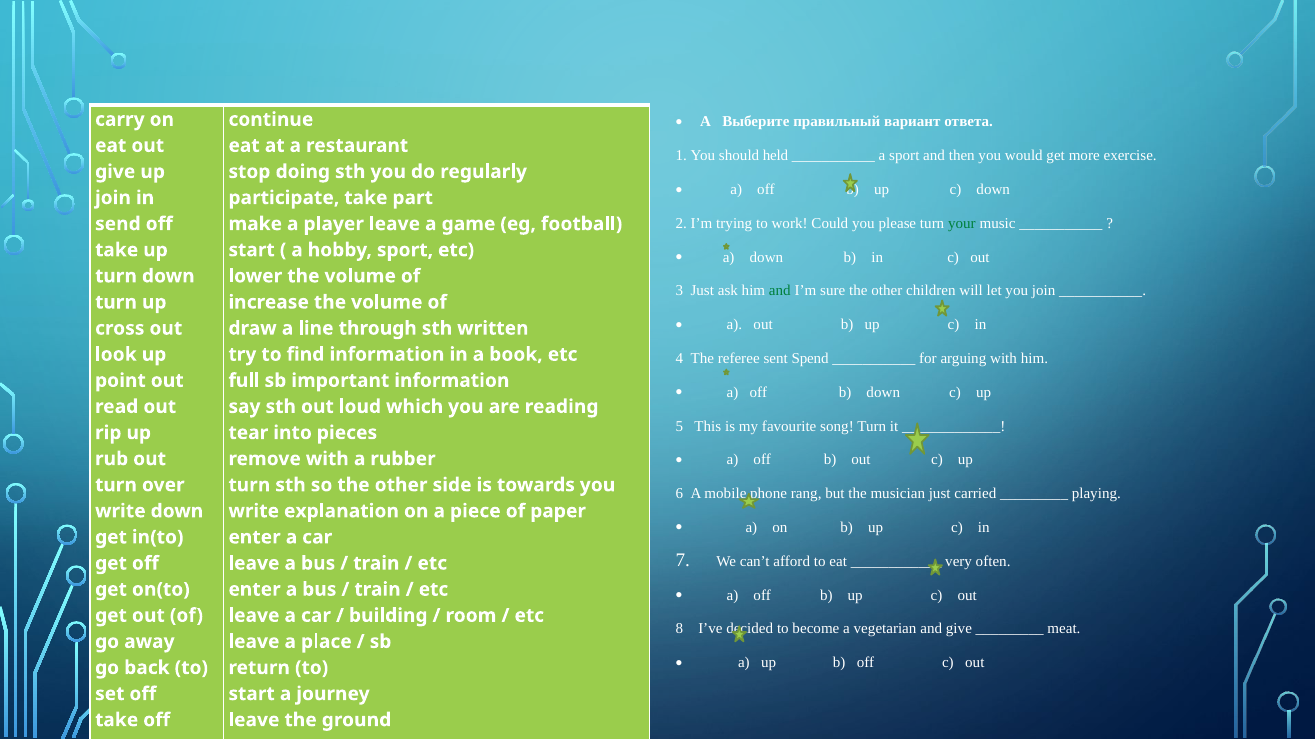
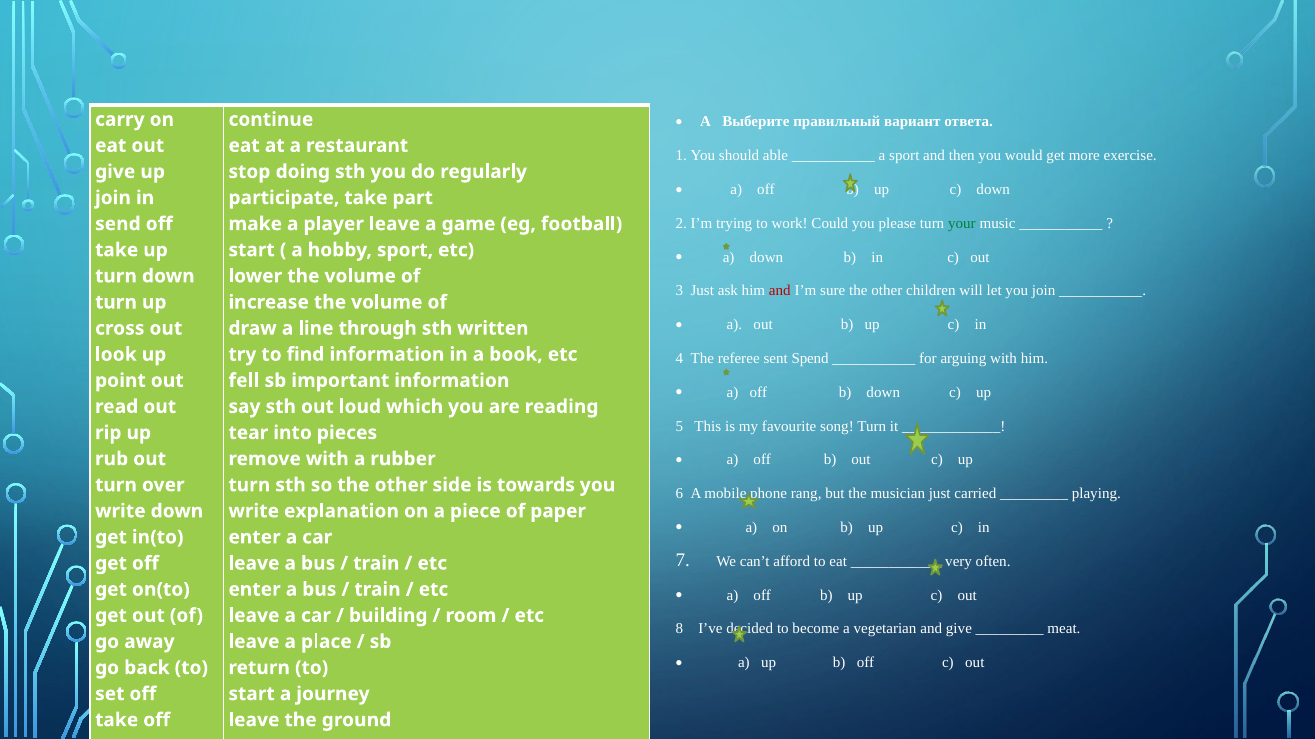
held: held -> able
and at (780, 291) colour: green -> red
full: full -> fell
